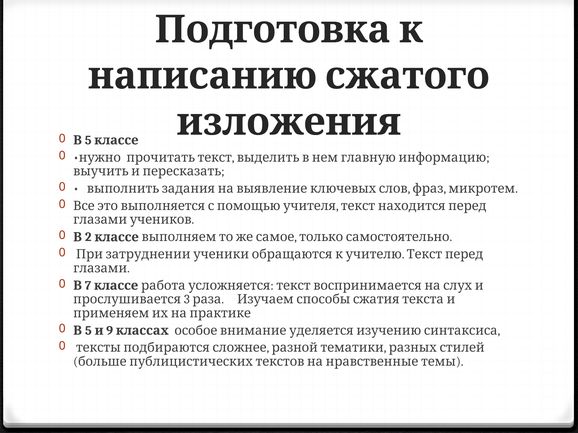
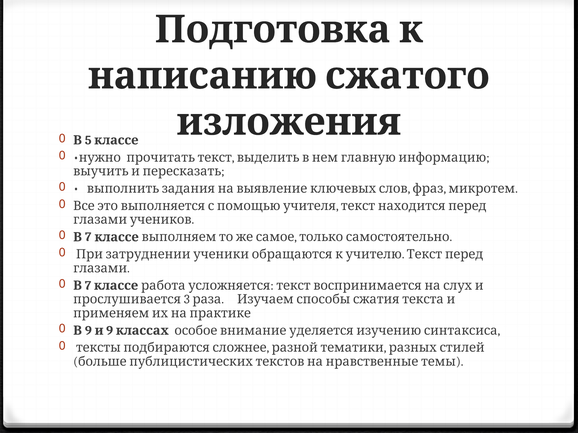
2 at (88, 237): 2 -> 7
5 at (88, 331): 5 -> 9
